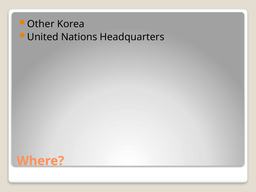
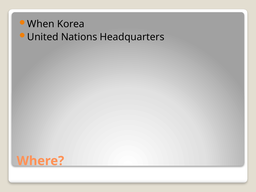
Other: Other -> When
